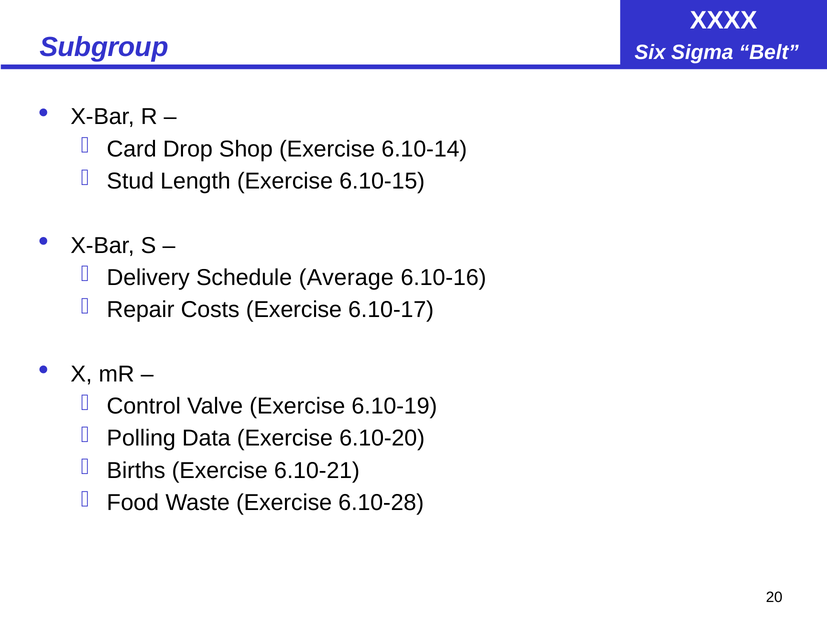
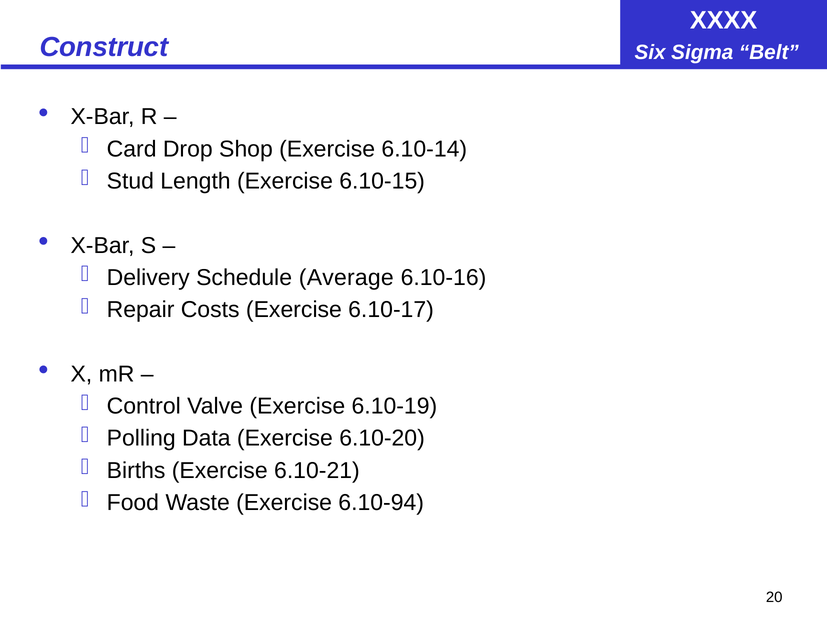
Subgroup: Subgroup -> Construct
6.10-28: 6.10-28 -> 6.10-94
